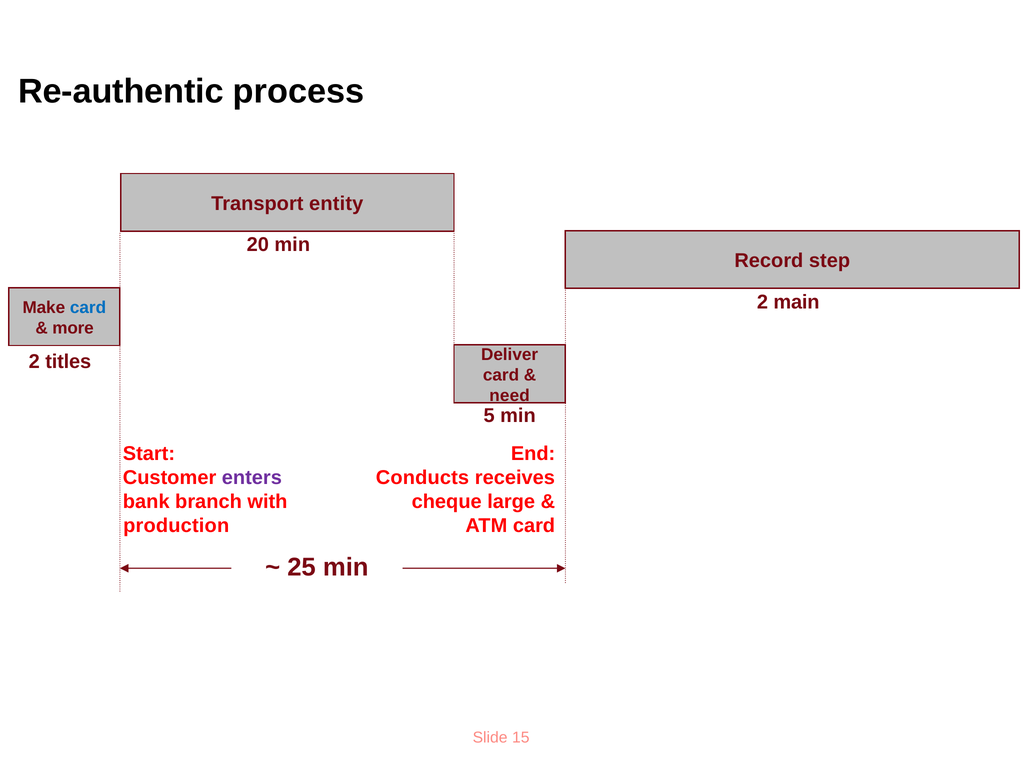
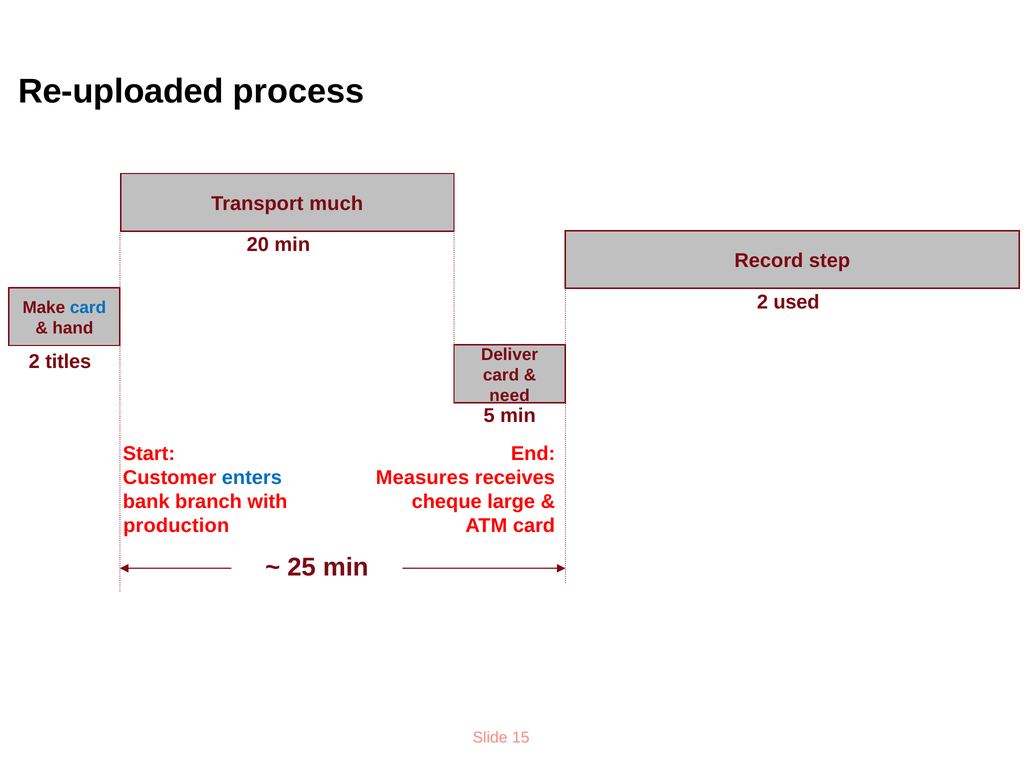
Re-authentic: Re-authentic -> Re-uploaded
entity: entity -> much
main: main -> used
more: more -> hand
enters colour: purple -> blue
Conducts: Conducts -> Measures
